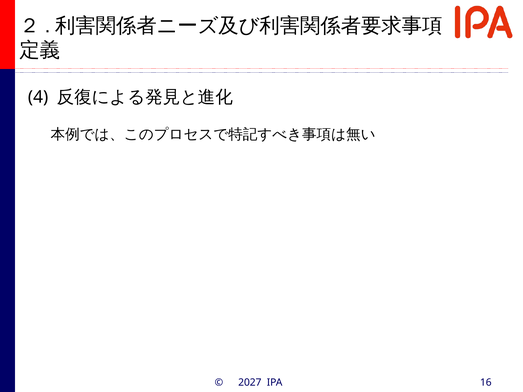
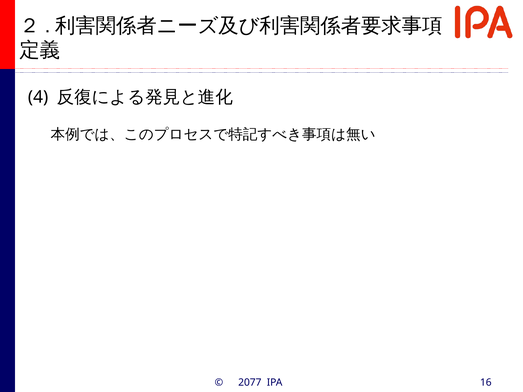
2027: 2027 -> 2077
